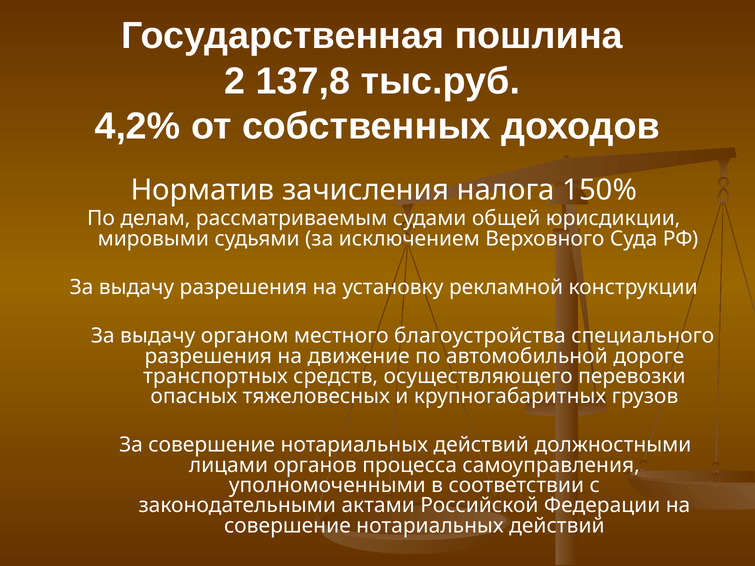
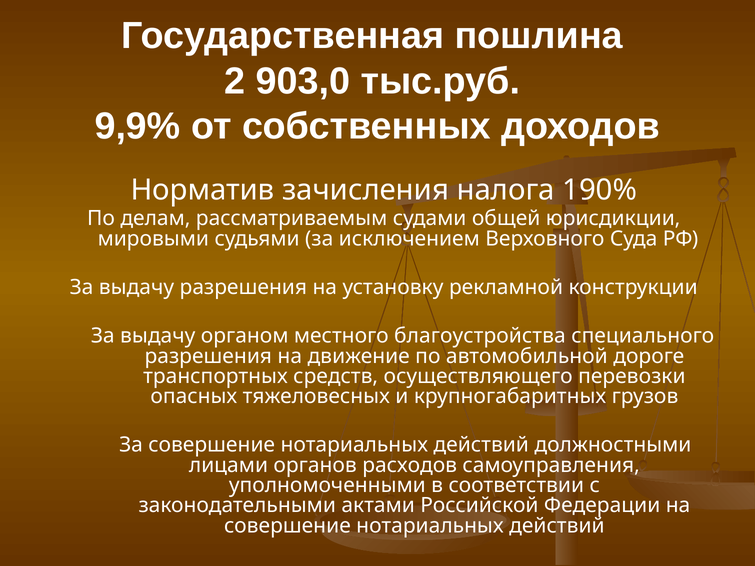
137,8: 137,8 -> 903,0
4,2%: 4,2% -> 9,9%
150%: 150% -> 190%
процесса: процесса -> расходов
